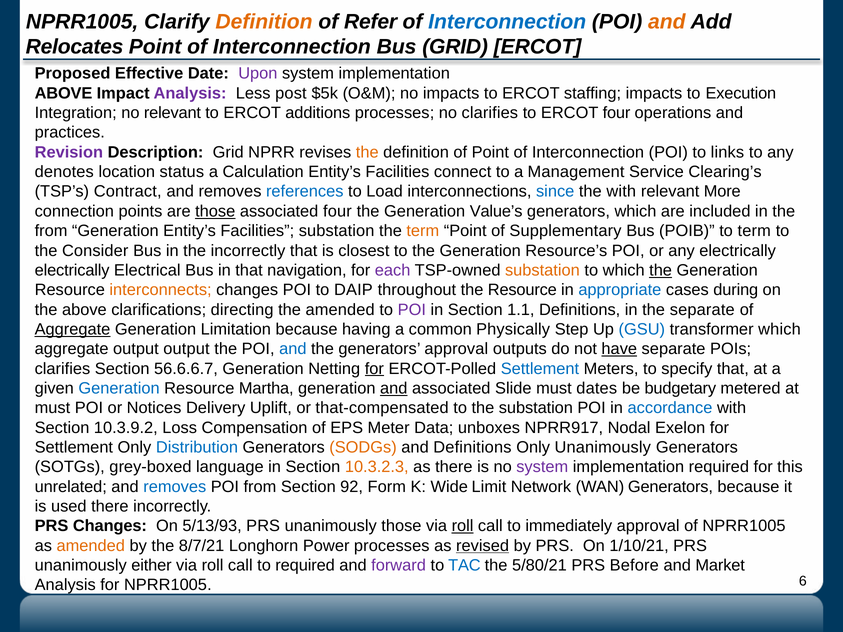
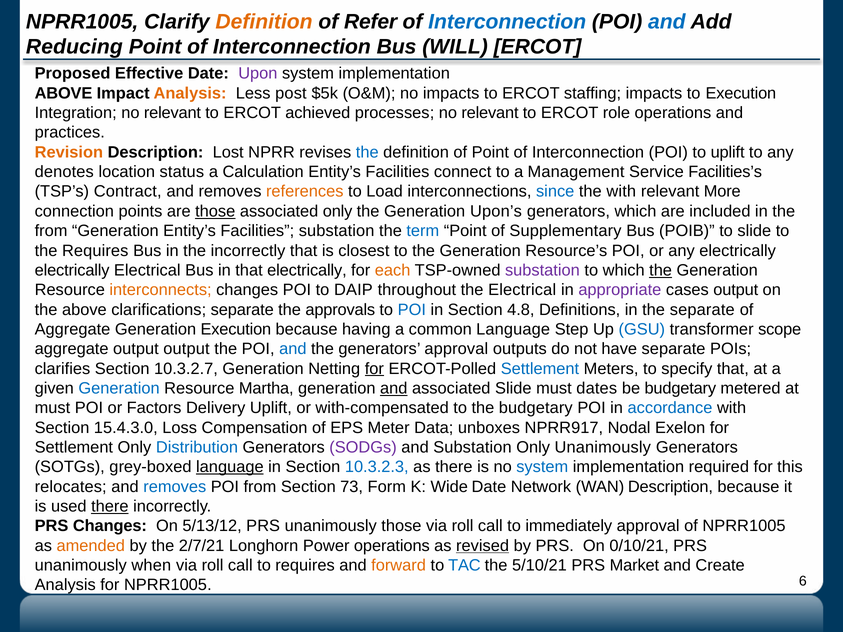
and at (667, 22) colour: orange -> blue
Relocates: Relocates -> Reducing
Bus GRID: GRID -> WILL
Analysis at (190, 93) colour: purple -> orange
additions: additions -> achieved
processes no clarifies: clarifies -> relevant
ERCOT four: four -> role
Revision colour: purple -> orange
Description Grid: Grid -> Lost
the at (367, 152) colour: orange -> blue
to links: links -> uplift
Clearing’s: Clearing’s -> Facilities’s
references colour: blue -> orange
associated four: four -> only
Value’s: Value’s -> Upon’s
term at (423, 231) colour: orange -> blue
to term: term -> slide
the Consider: Consider -> Requires
that navigation: navigation -> electrically
each colour: purple -> orange
substation at (542, 270) colour: orange -> purple
the Resource: Resource -> Electrical
appropriate colour: blue -> purple
cases during: during -> output
clarifications directing: directing -> separate
the amended: amended -> approvals
POI at (412, 310) colour: purple -> blue
1.1: 1.1 -> 4.8
Aggregate at (72, 329) underline: present -> none
Generation Limitation: Limitation -> Execution
common Physically: Physically -> Language
transformer which: which -> scope
have underline: present -> none
56.6.6.7: 56.6.6.7 -> 10.3.2.7
Notices: Notices -> Factors
that-compensated: that-compensated -> with-compensated
the substation: substation -> budgetary
10.3.9.2: 10.3.9.2 -> 15.4.3.0
SODGs colour: orange -> purple
and Definitions: Definitions -> Substation
language at (230, 467) underline: none -> present
10.3.2.3 colour: orange -> blue
system at (542, 467) colour: purple -> blue
unrelated: unrelated -> relocates
92: 92 -> 73
Wide Limit: Limit -> Date
WAN Generators: Generators -> Description
there at (110, 507) underline: none -> present
5/13/93: 5/13/93 -> 5/13/12
roll at (463, 526) underline: present -> none
8/7/21: 8/7/21 -> 2/7/21
Power processes: processes -> operations
1/10/21: 1/10/21 -> 0/10/21
either: either -> when
to required: required -> requires
forward colour: purple -> orange
5/80/21: 5/80/21 -> 5/10/21
Before: Before -> Market
Market: Market -> Create
